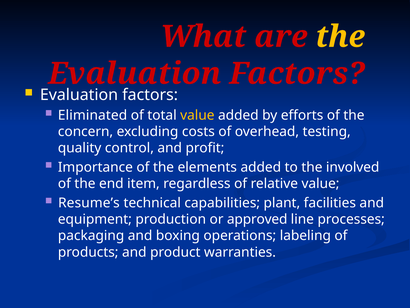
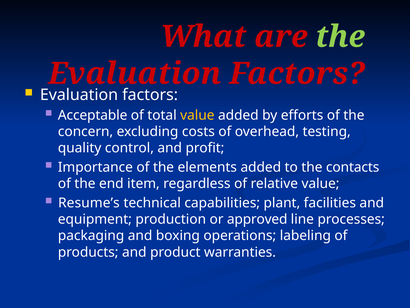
the at (340, 37) colour: yellow -> light green
Eliminated: Eliminated -> Acceptable
involved: involved -> contacts
